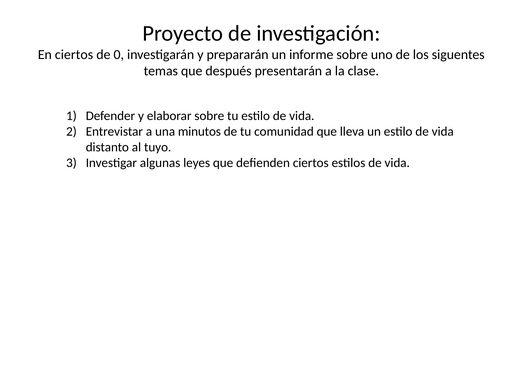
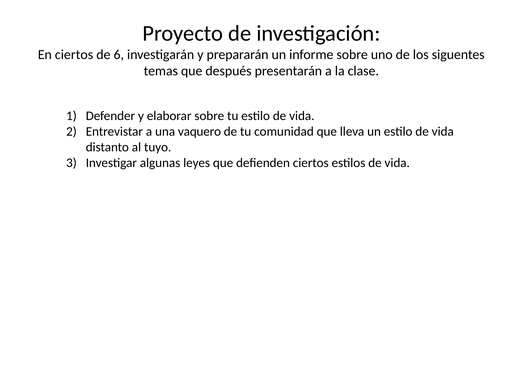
0: 0 -> 6
minutos: minutos -> vaquero
